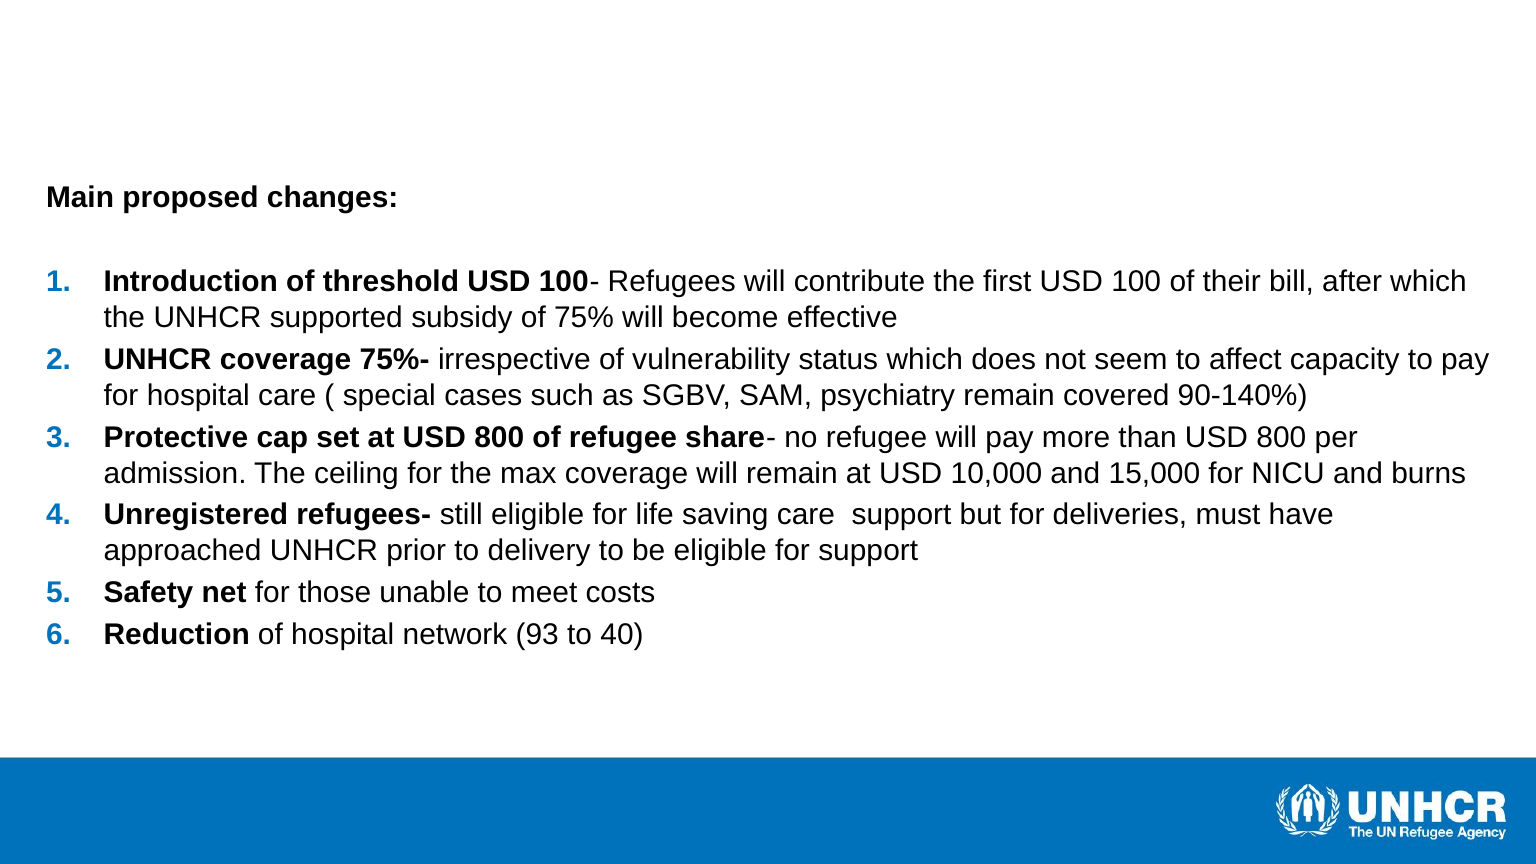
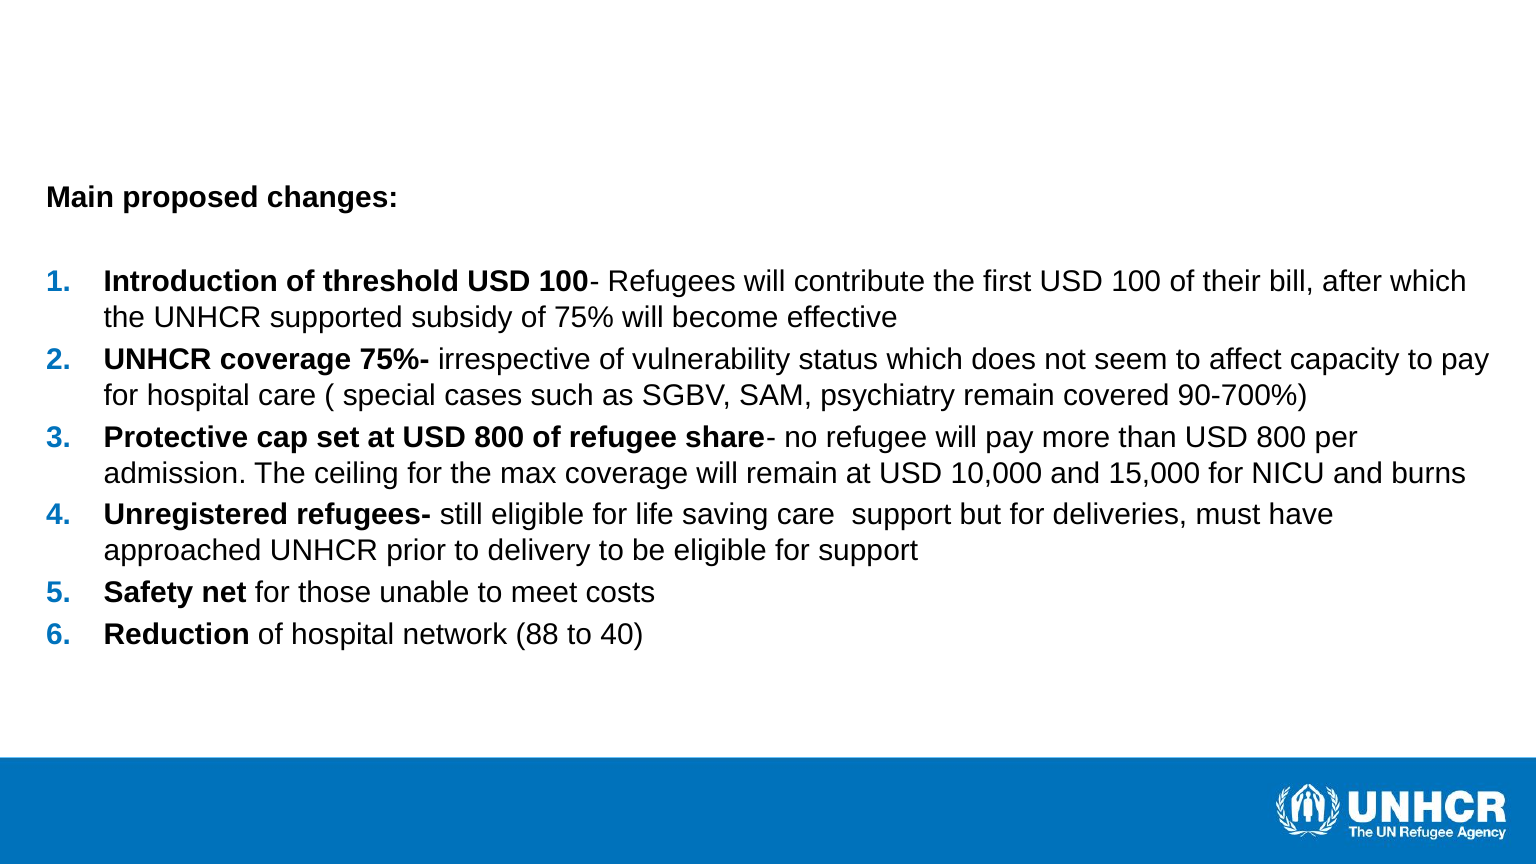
90-140%: 90-140% -> 90-700%
93: 93 -> 88
